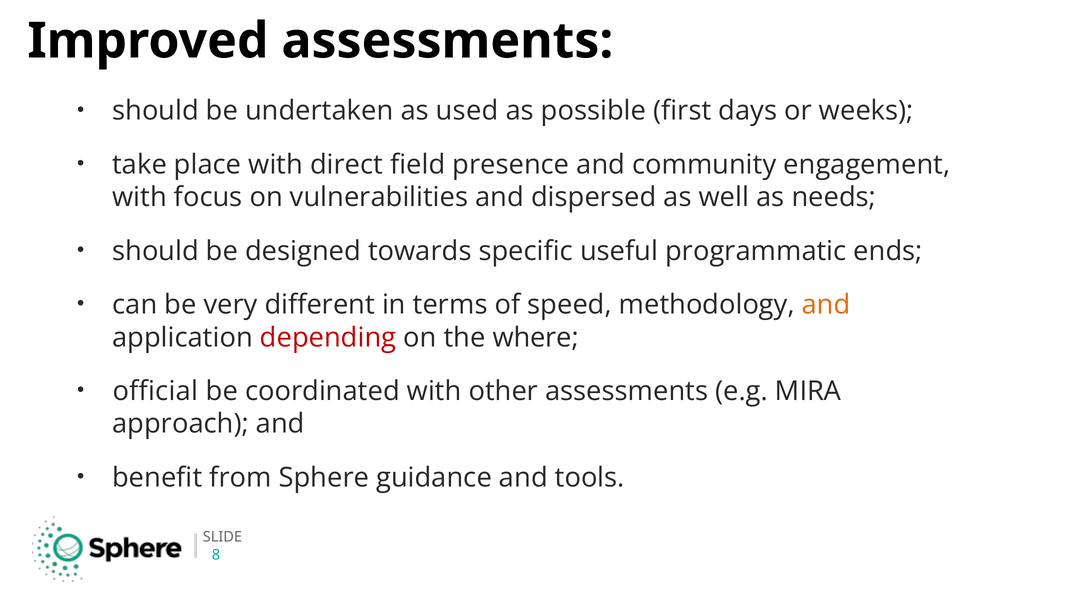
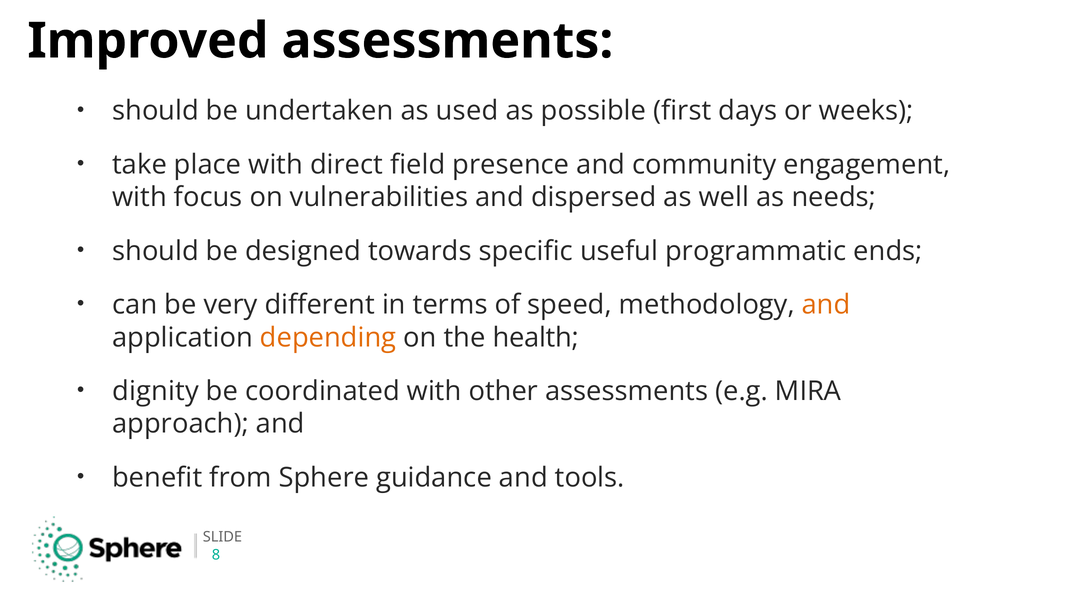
depending colour: red -> orange
where: where -> health
official: official -> dignity
